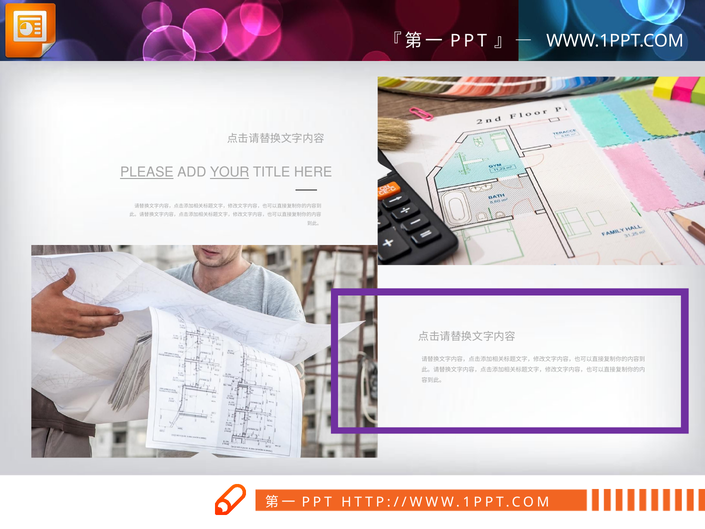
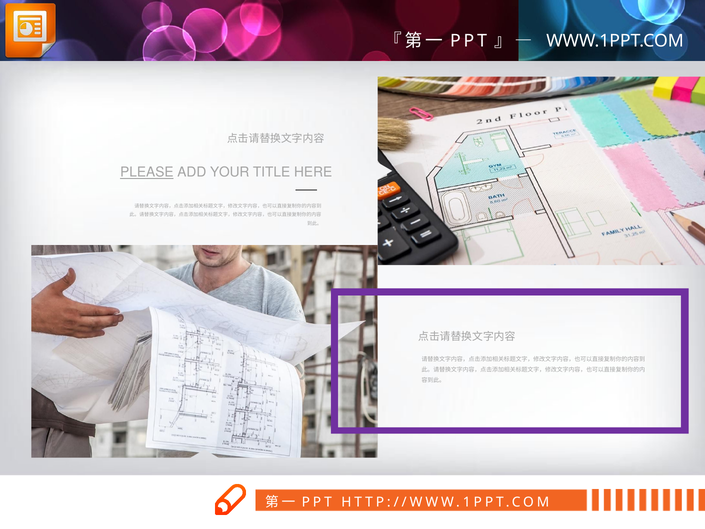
YOUR underline: present -> none
